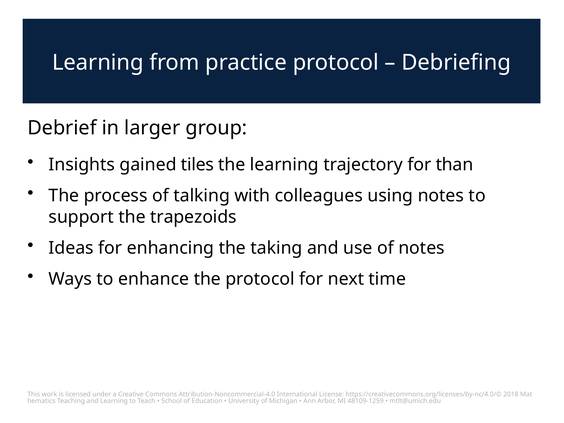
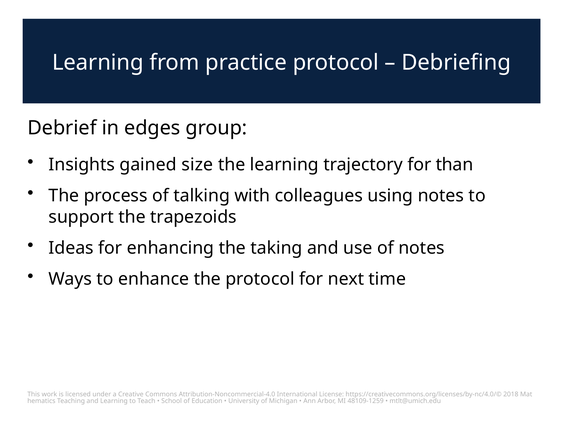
larger: larger -> edges
tiles: tiles -> size
